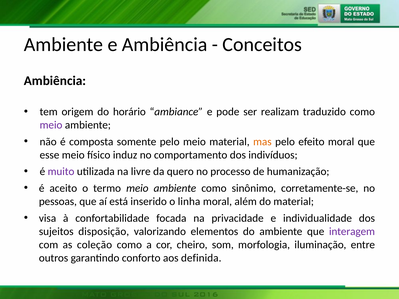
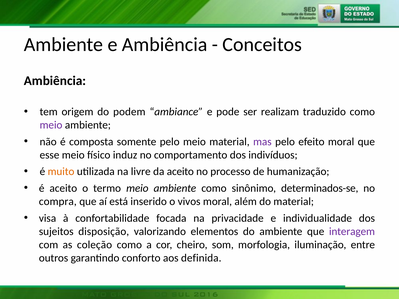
horário: horário -> podem
mas colour: orange -> purple
muito colour: purple -> orange
da quero: quero -> aceito
corretamente-se: corretamente-se -> determinados-se
pessoas: pessoas -> compra
linha: linha -> vivos
